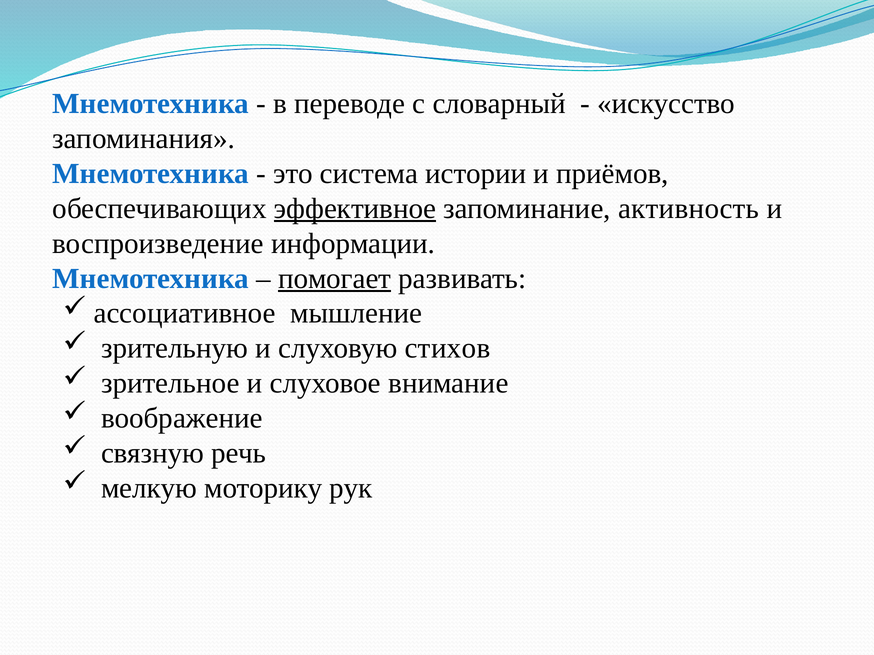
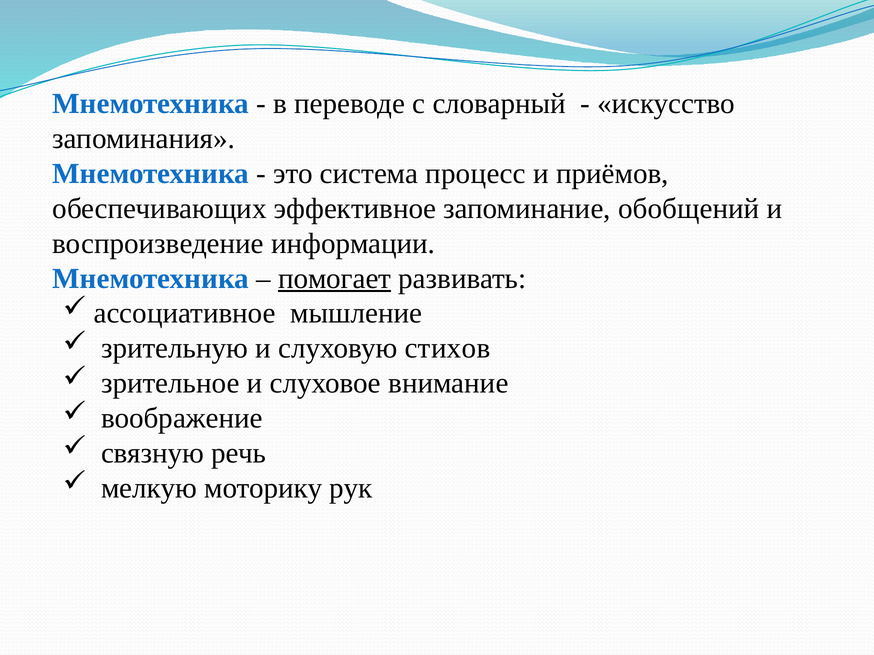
истории: истории -> процесс
эффективное underline: present -> none
активность: активность -> обобщений
